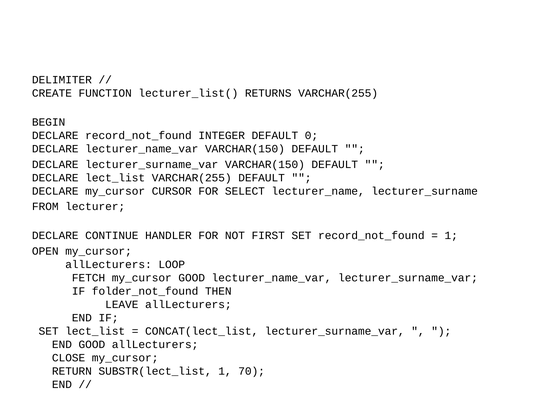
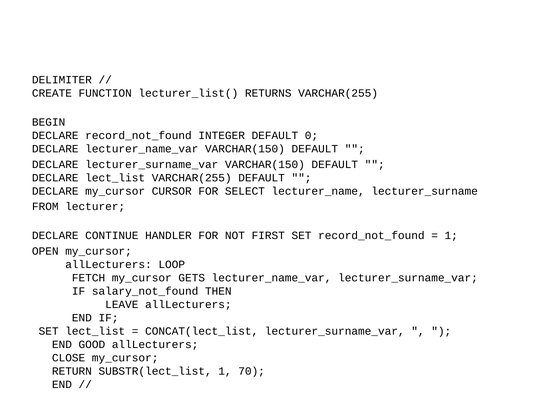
my_cursor GOOD: GOOD -> GETS
folder_not_found: folder_not_found -> salary_not_found
